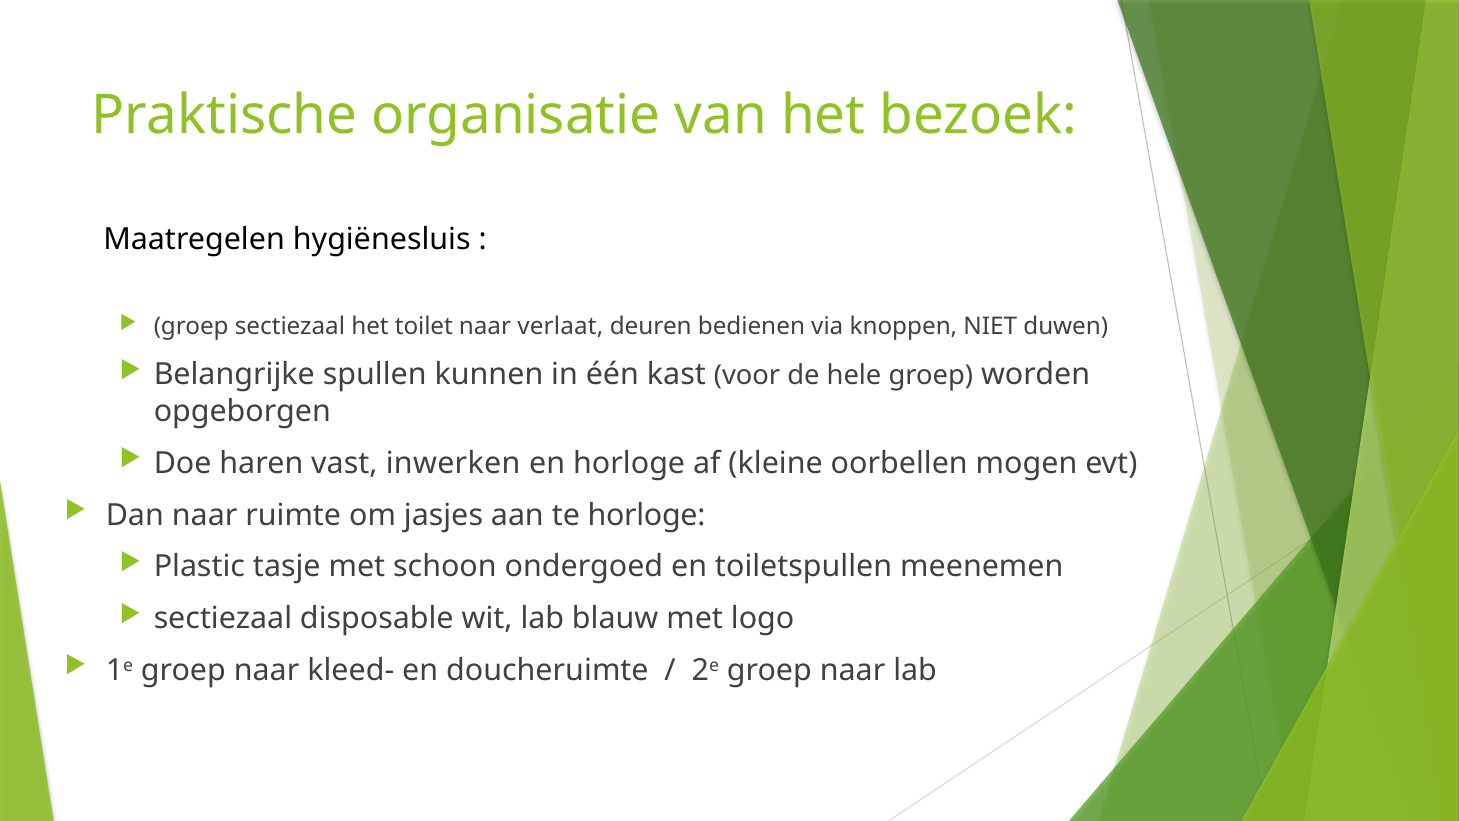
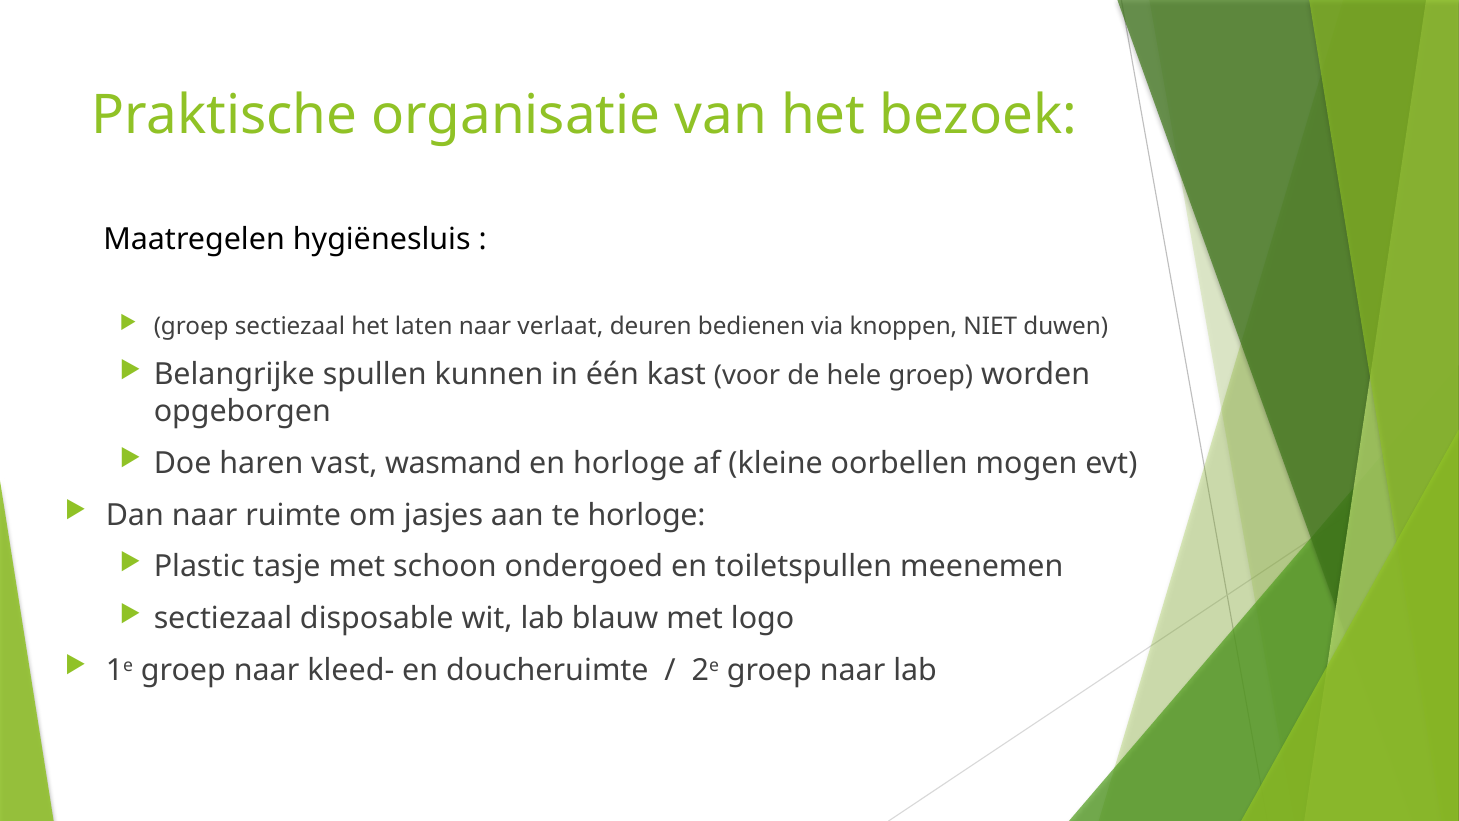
toilet: toilet -> laten
inwerken: inwerken -> wasmand
